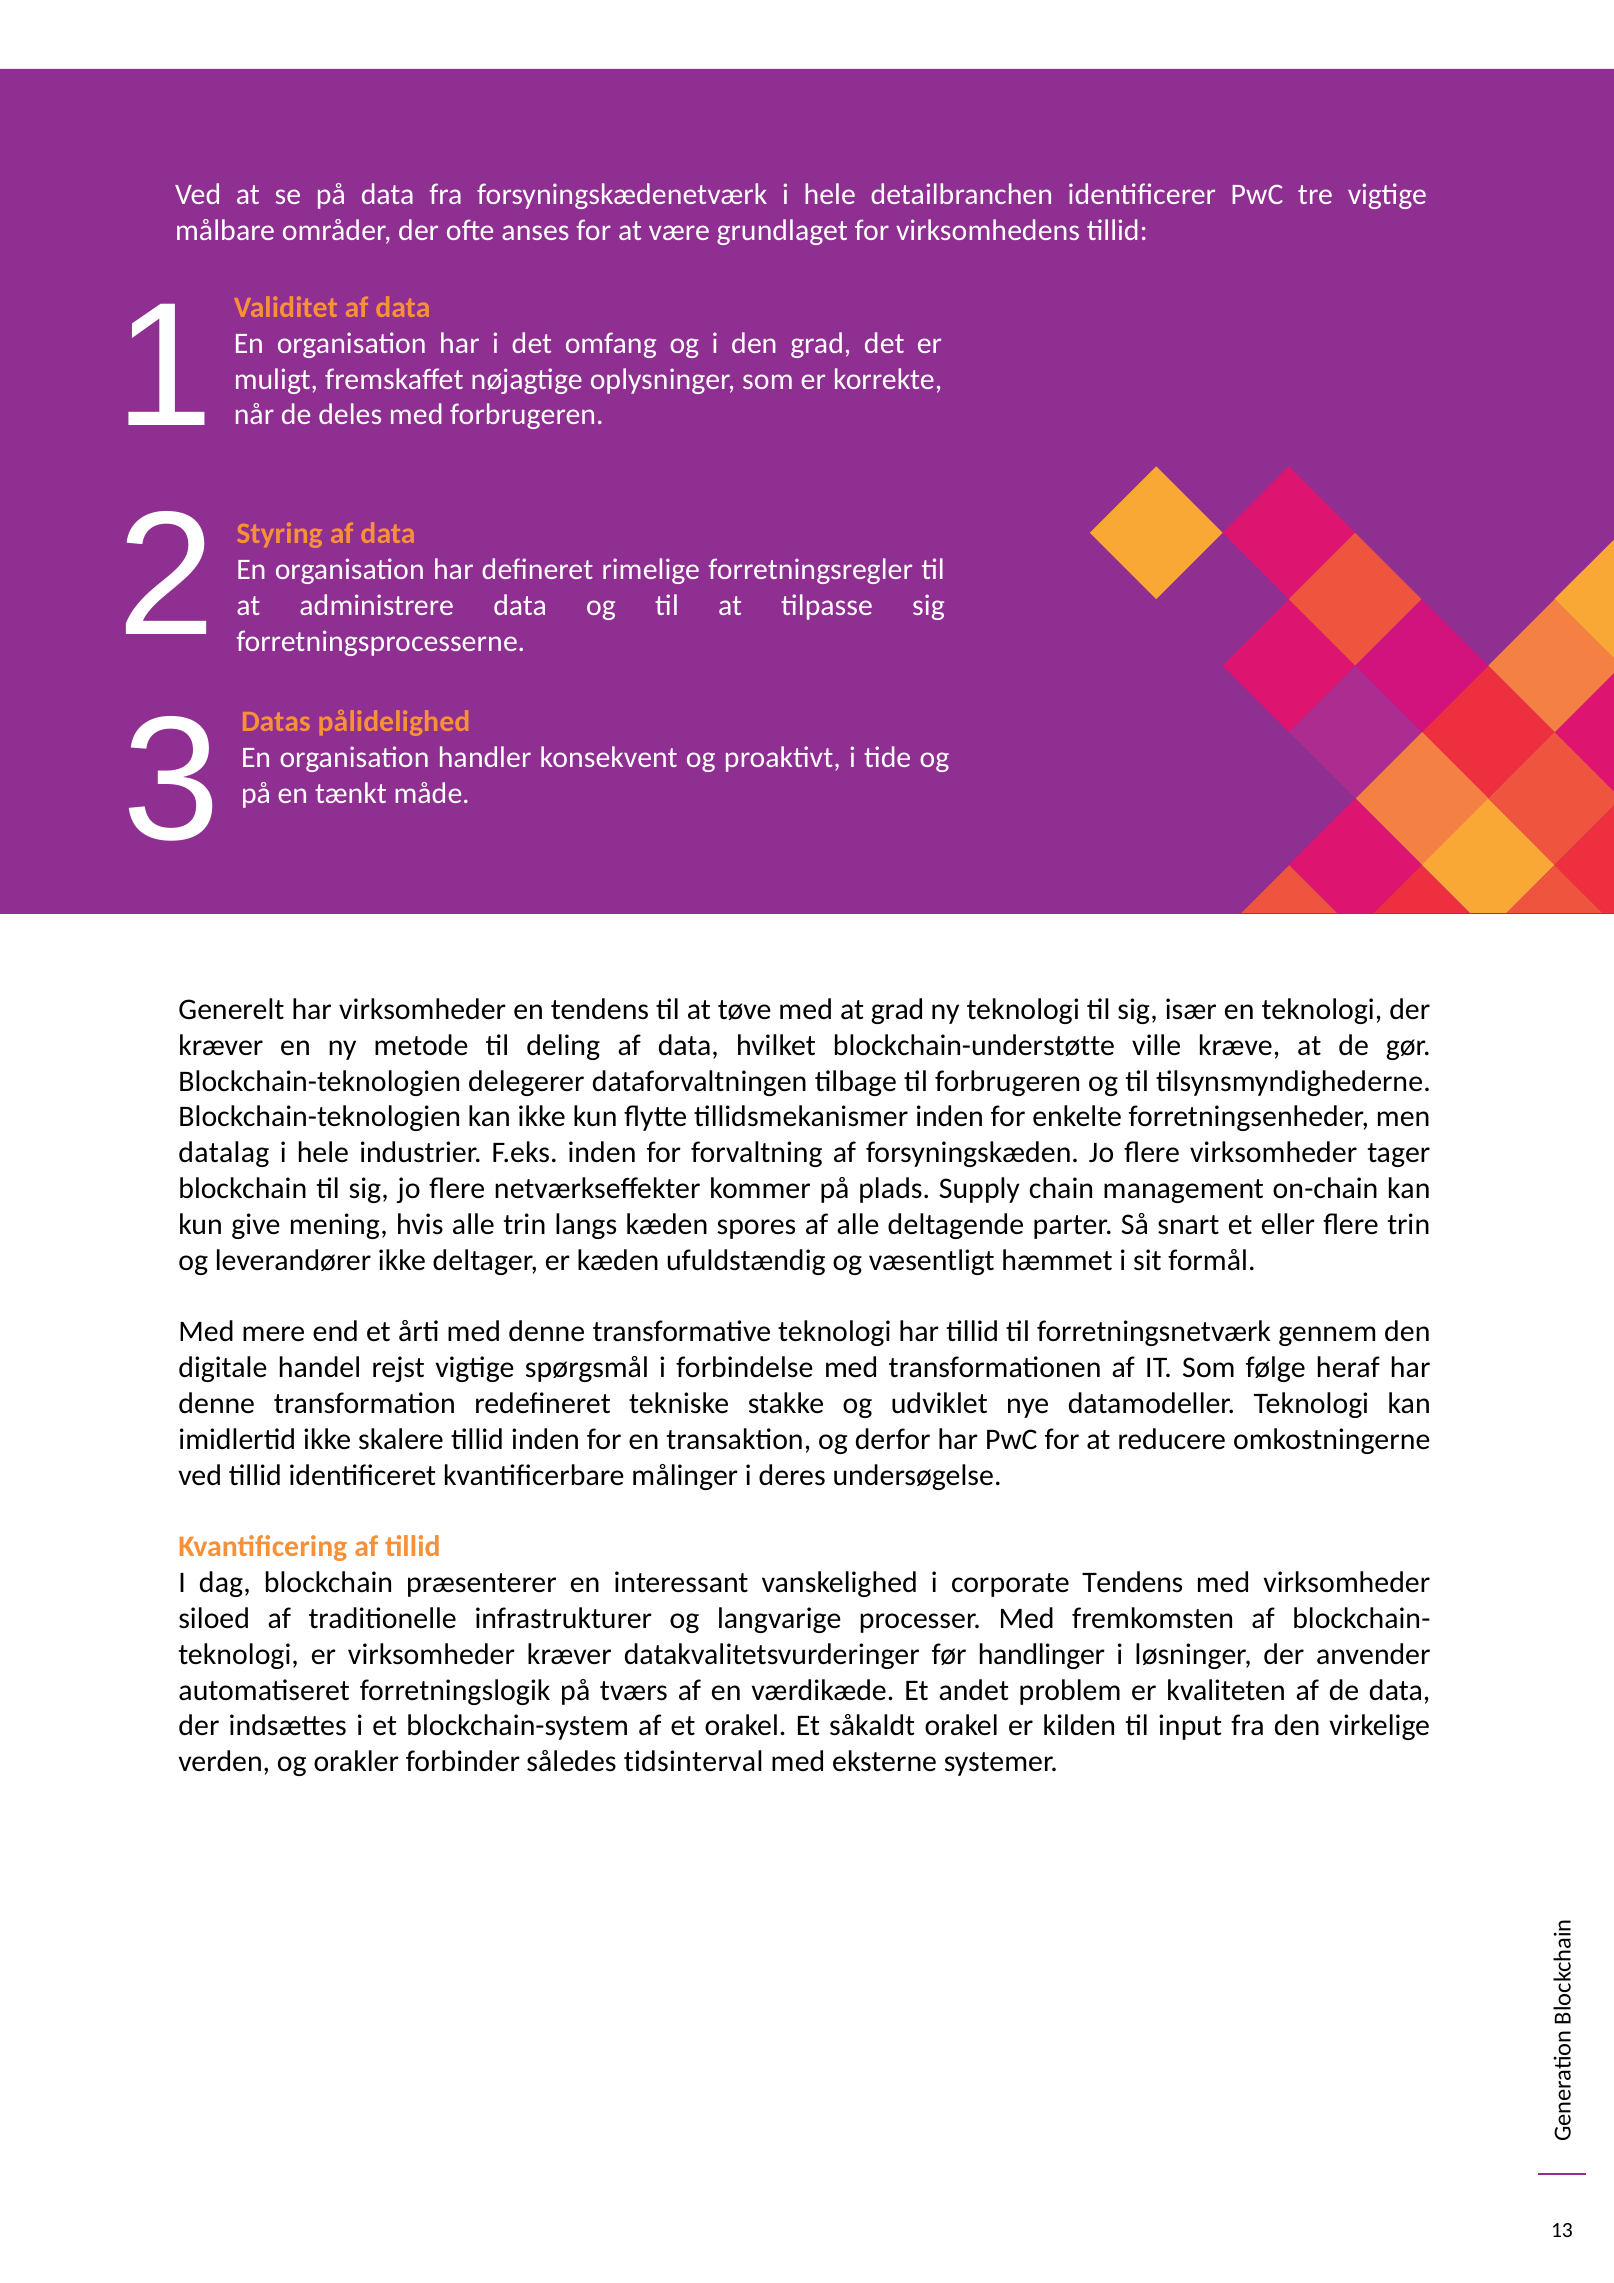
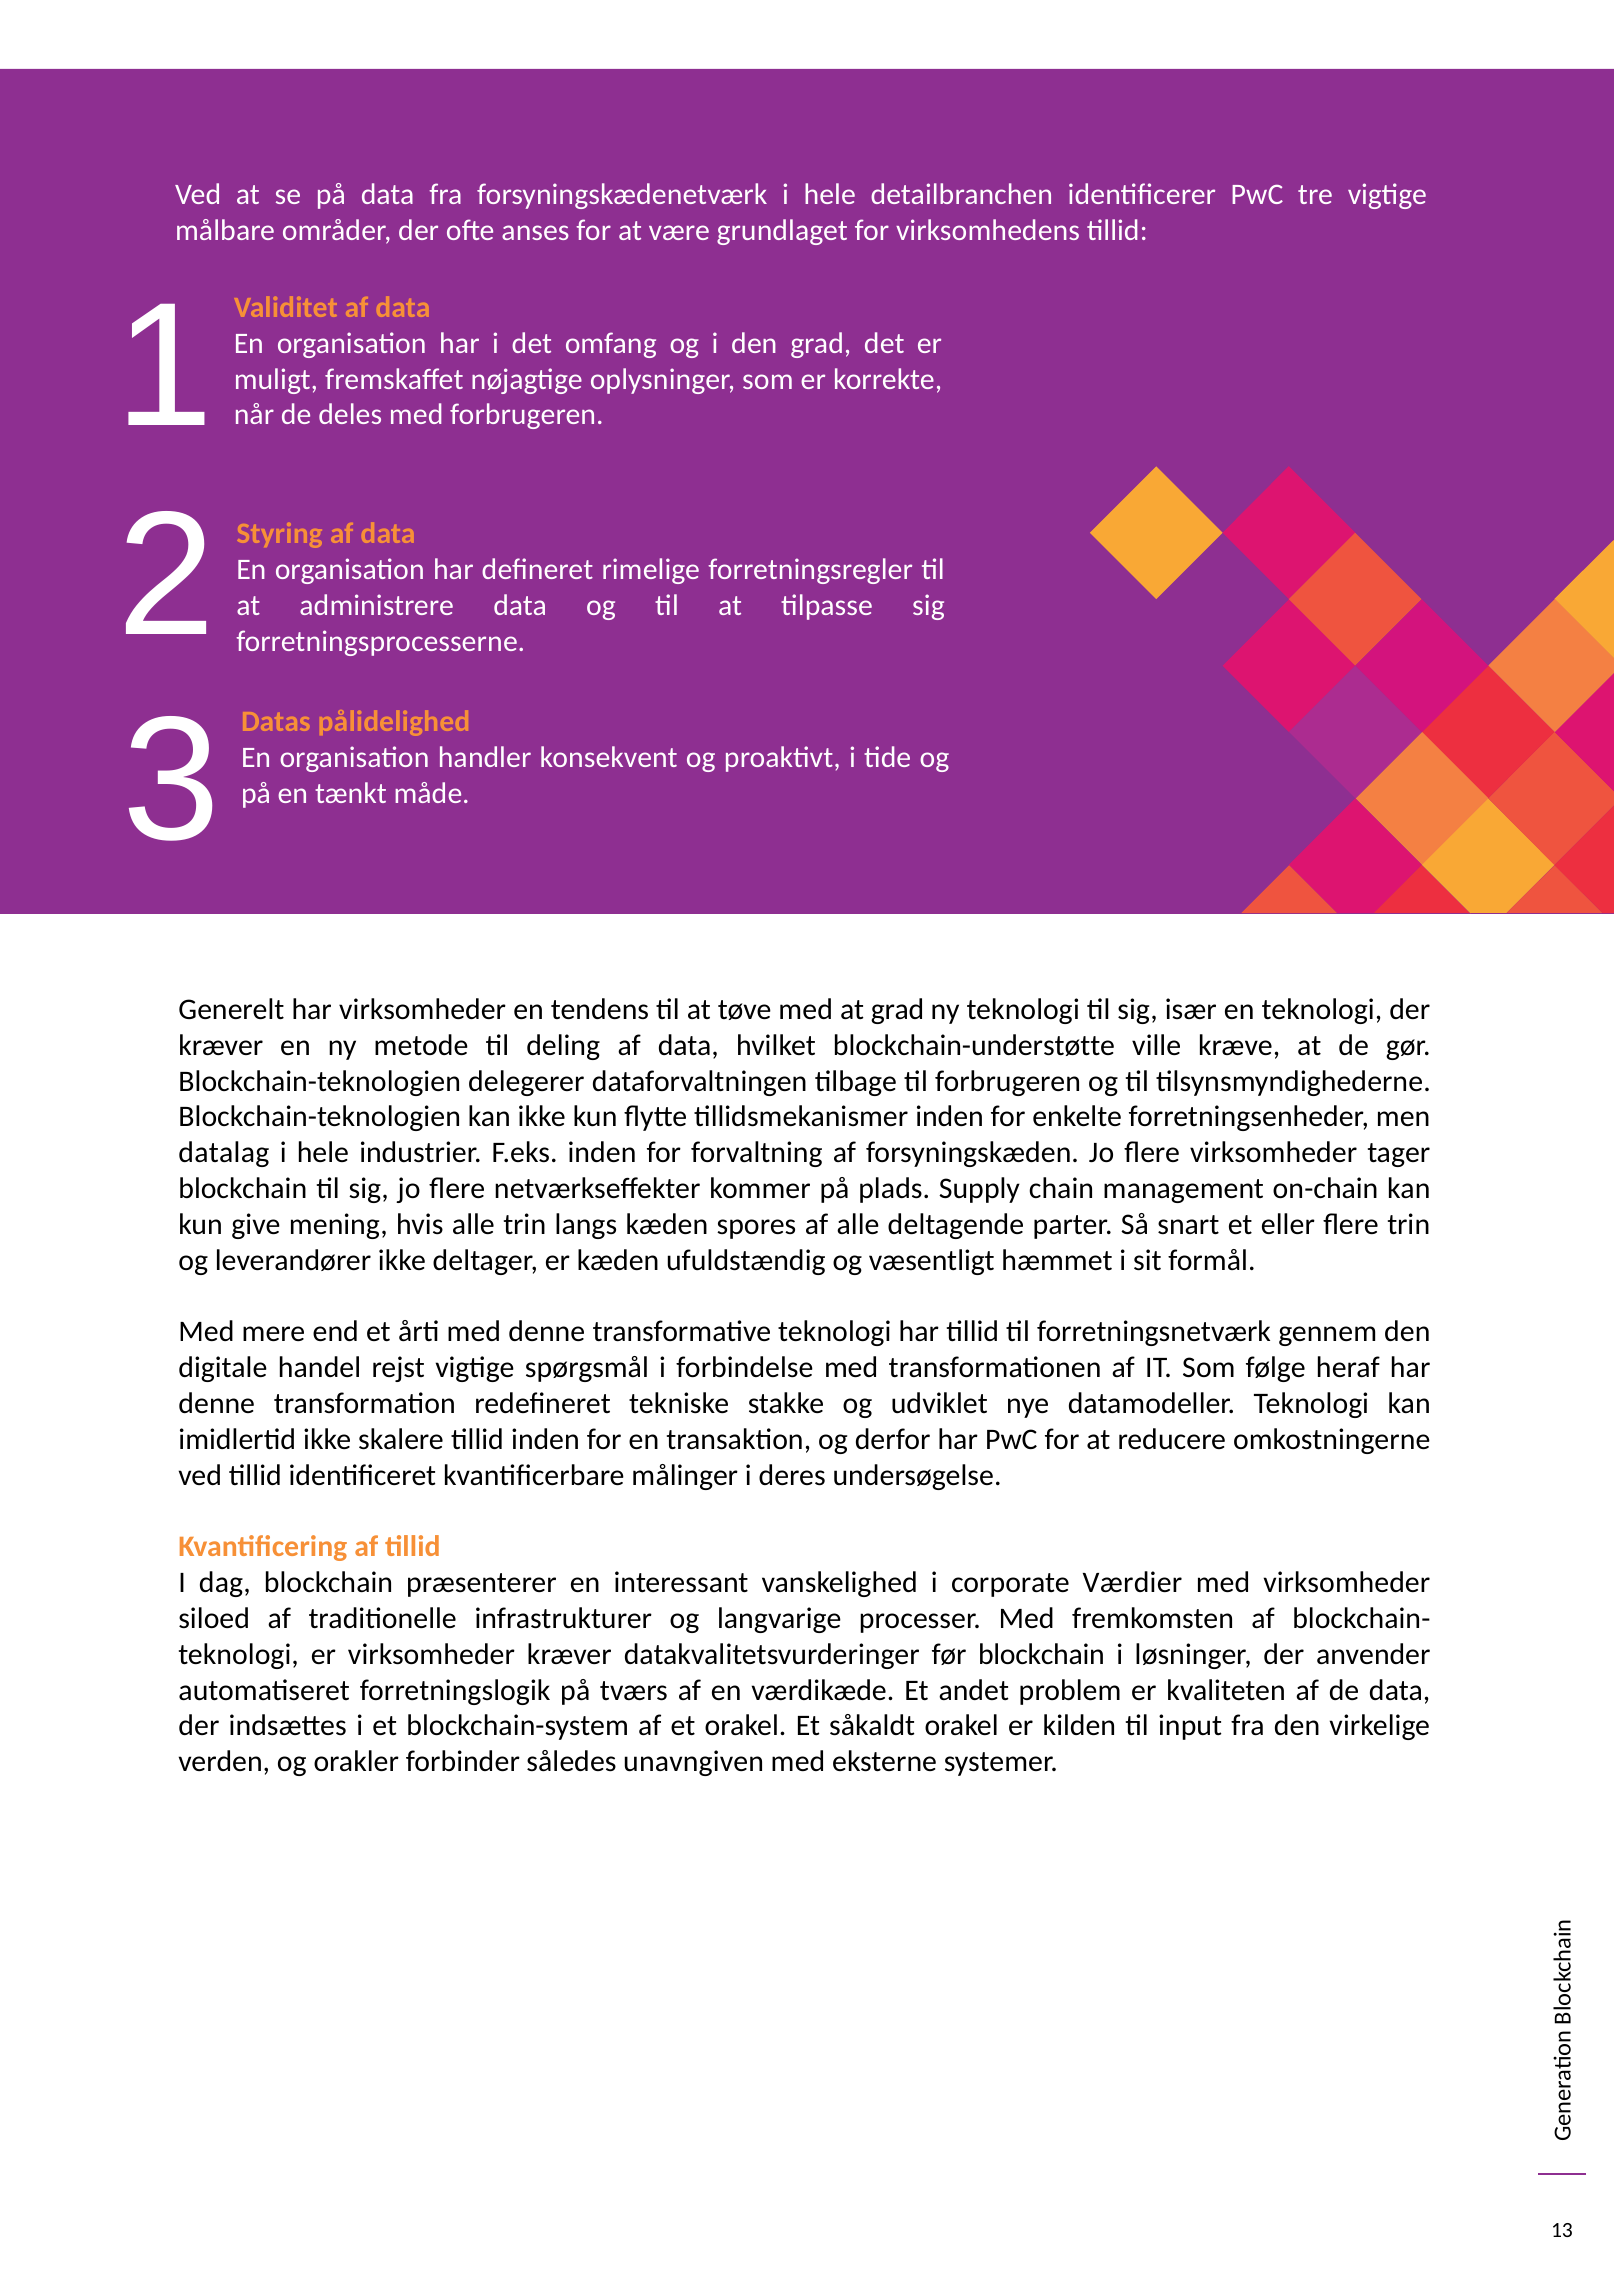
corporate Tendens: Tendens -> Værdier
før handlinger: handlinger -> blockchain
tidsinterval: tidsinterval -> unavngiven
